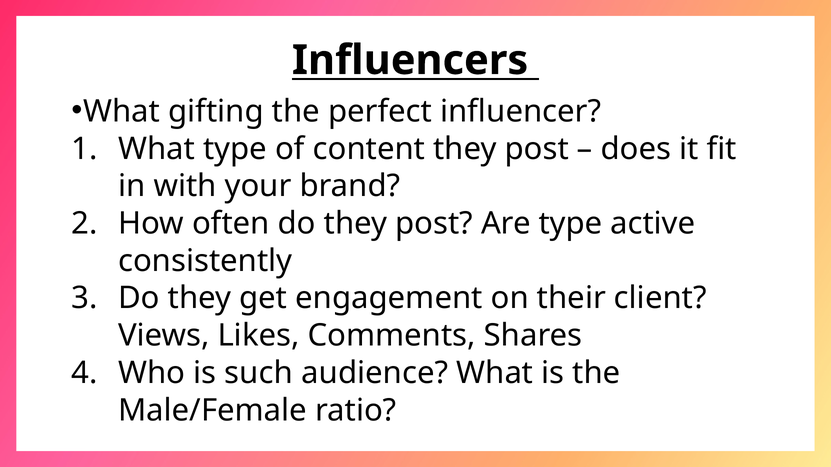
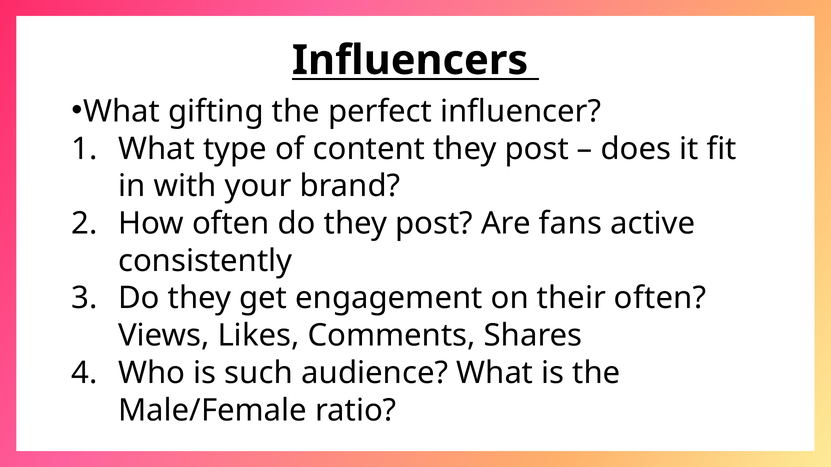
Are type: type -> fans
their client: client -> often
